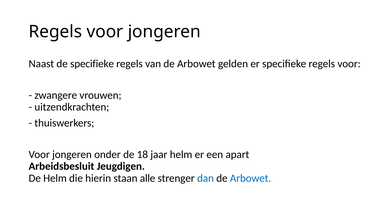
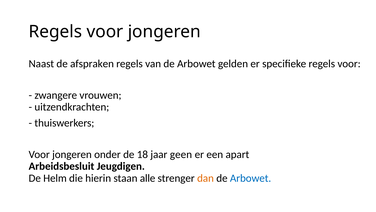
de specifieke: specifieke -> afspraken
jaar helm: helm -> geen
dan colour: blue -> orange
